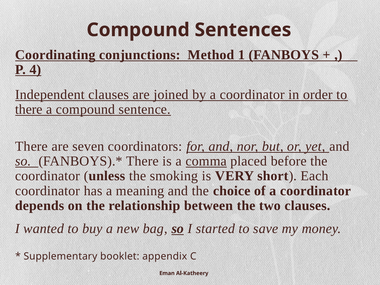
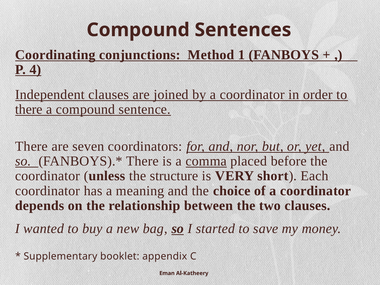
smoking: smoking -> structure
